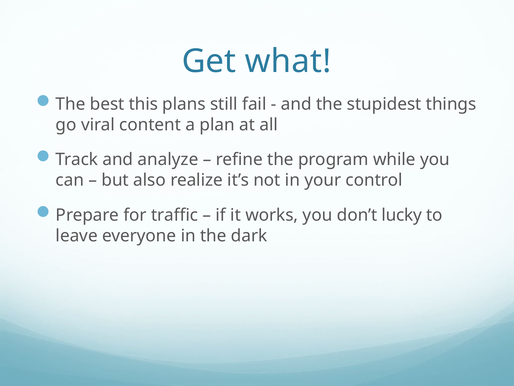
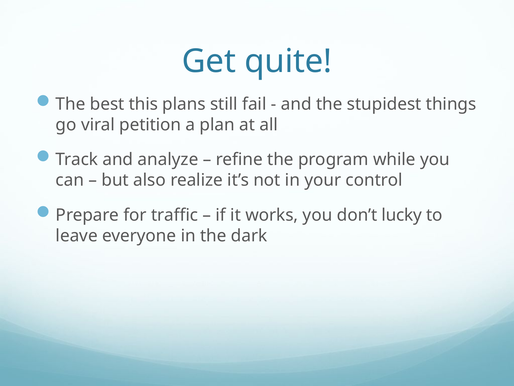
what: what -> quite
content: content -> petition
